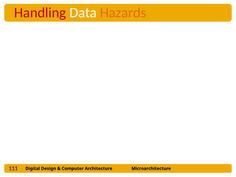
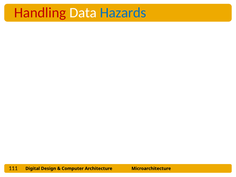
Hazards colour: orange -> blue
